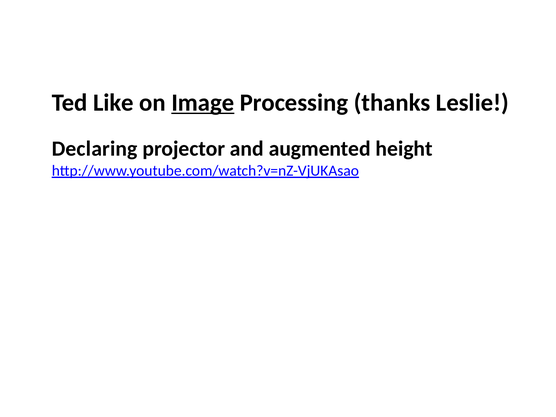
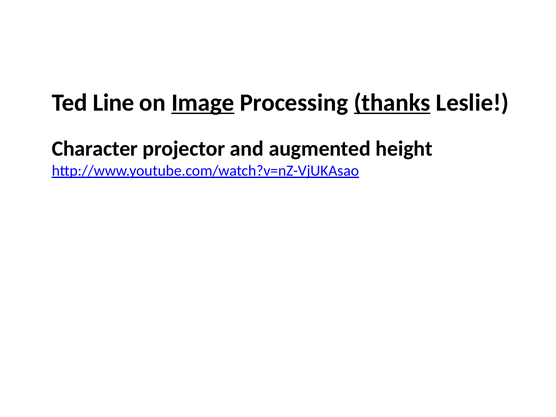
Like: Like -> Line
thanks underline: none -> present
Declaring: Declaring -> Character
